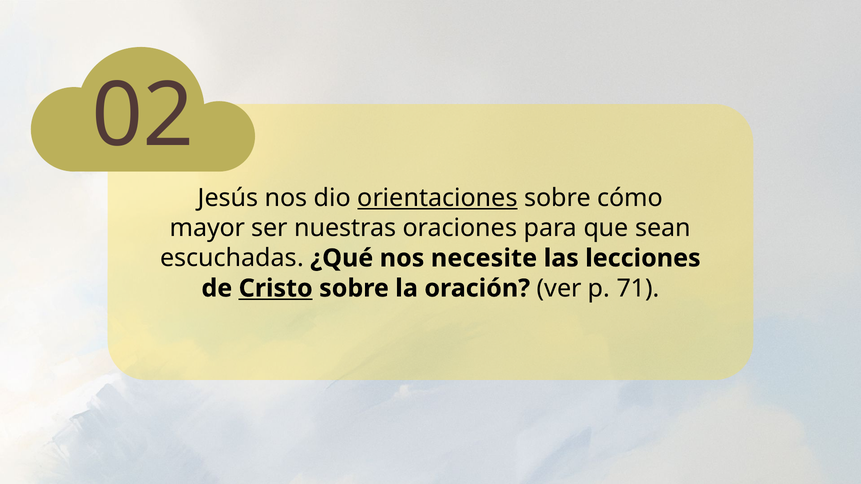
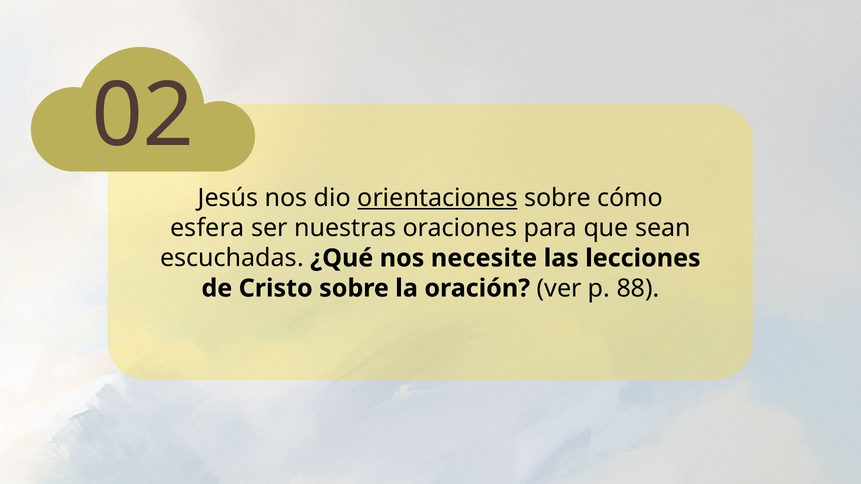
mayor: mayor -> esfera
Cristo underline: present -> none
71: 71 -> 88
